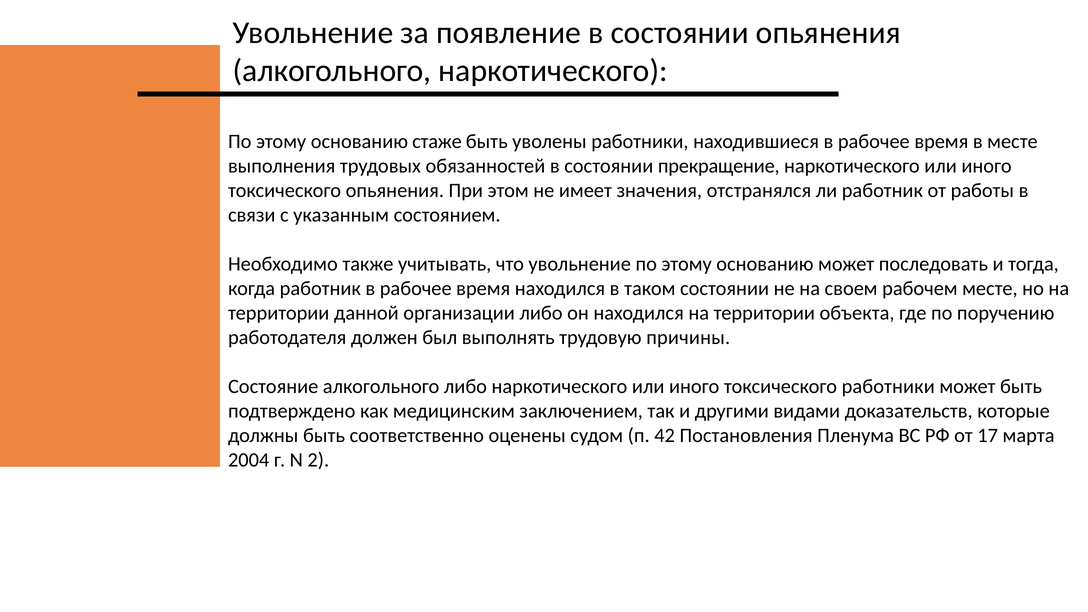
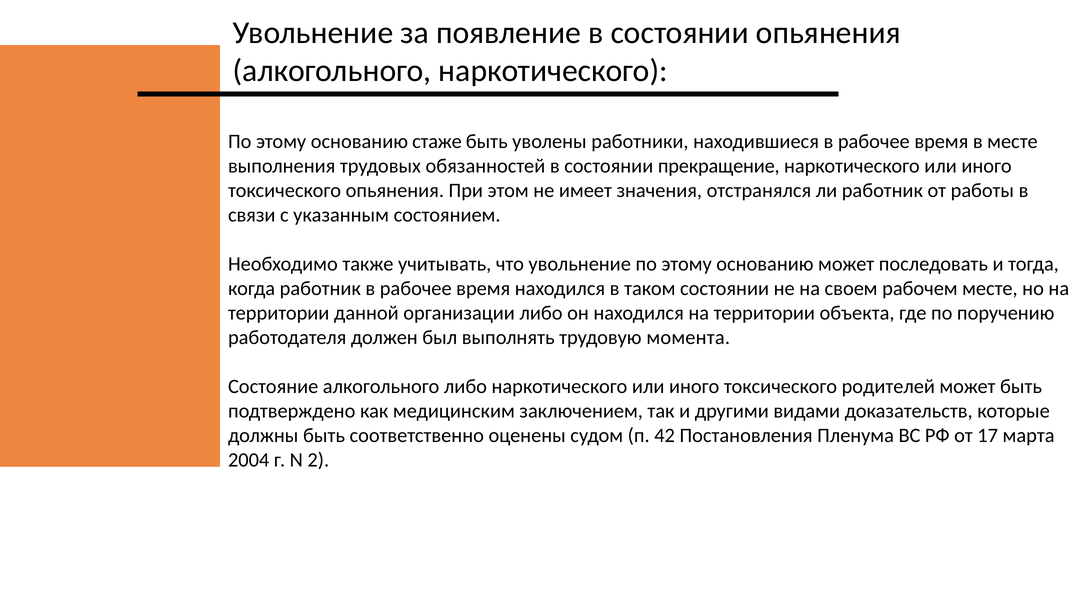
причины: причины -> момента
токсического работники: работники -> родителей
